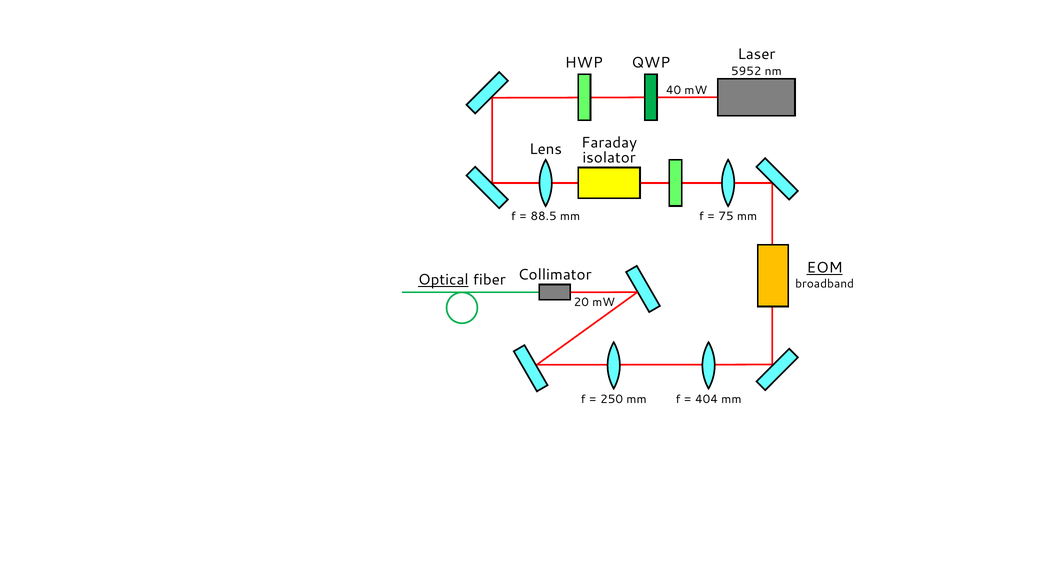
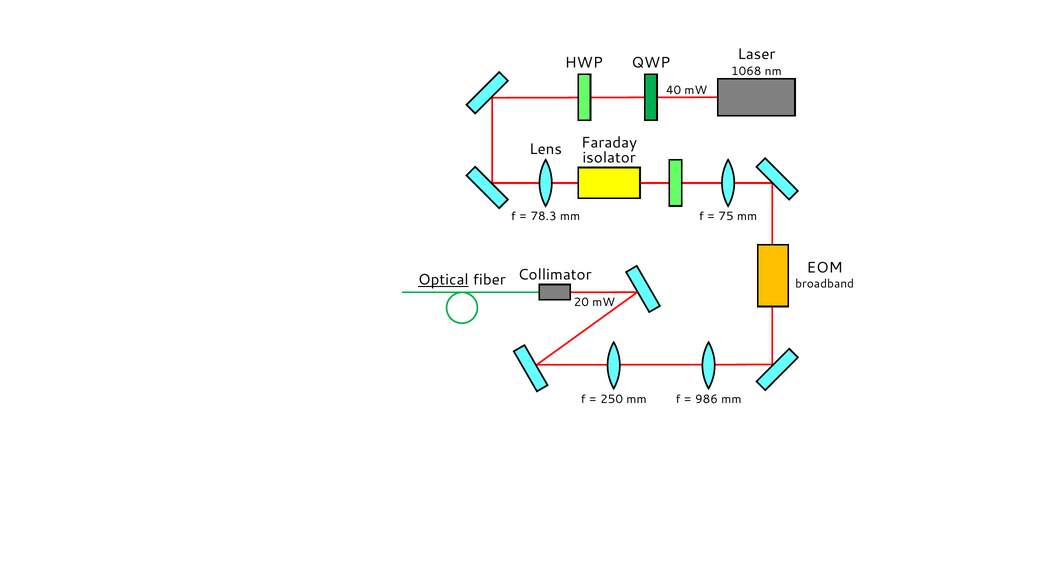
5952: 5952 -> 1068
88.5: 88.5 -> 78.3
EOM underline: present -> none
404: 404 -> 986
